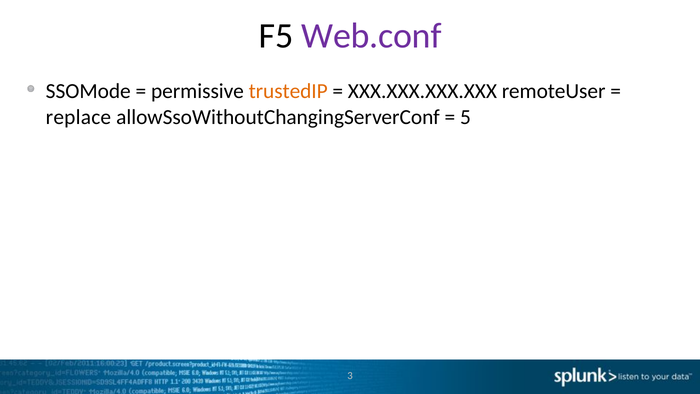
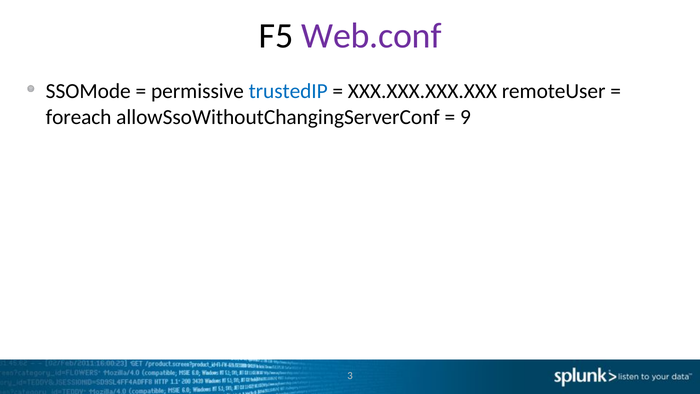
trustedIP colour: orange -> blue
replace: replace -> foreach
5: 5 -> 9
